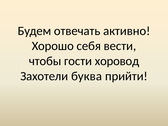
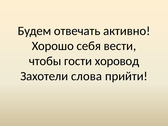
буква: буква -> слова
